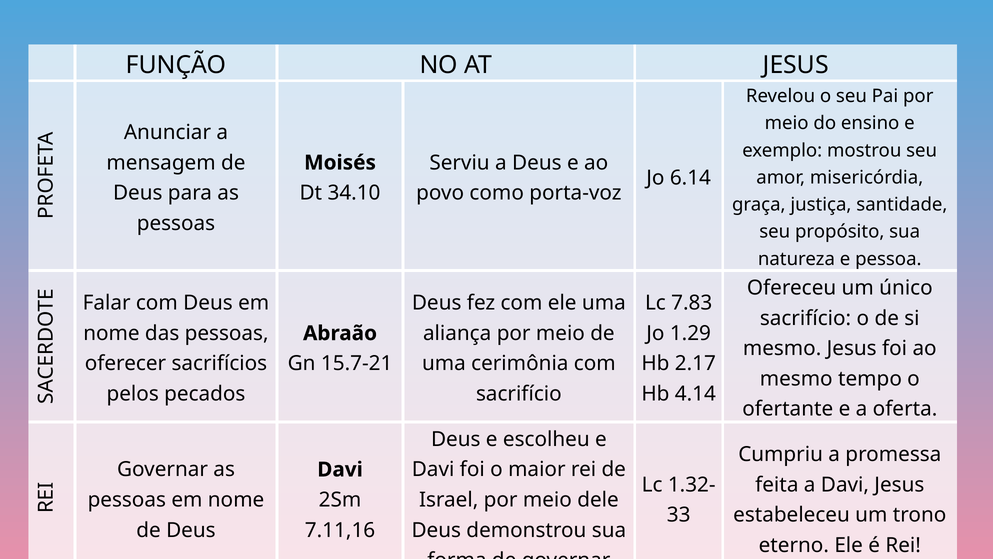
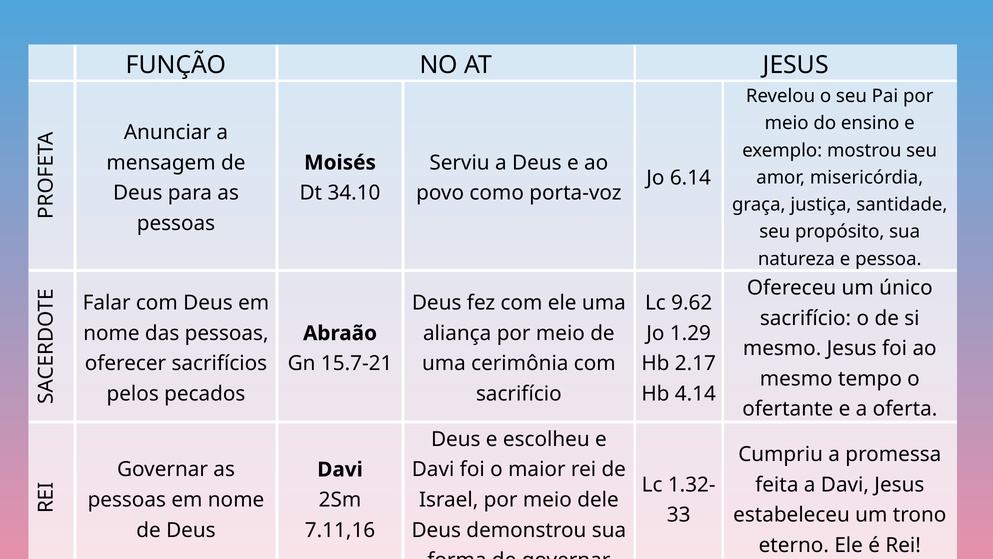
7.83: 7.83 -> 9.62
